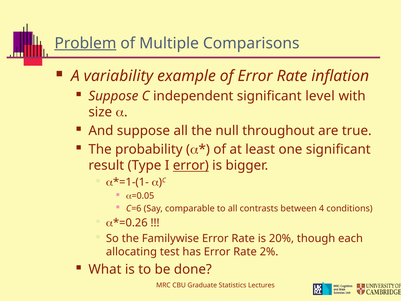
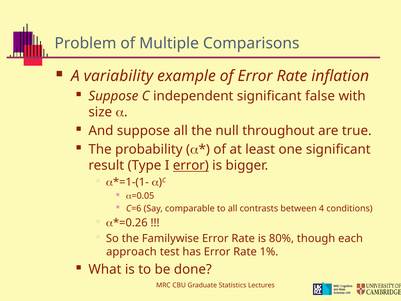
Problem underline: present -> none
level: level -> false
20%: 20% -> 80%
allocating: allocating -> approach
2%: 2% -> 1%
